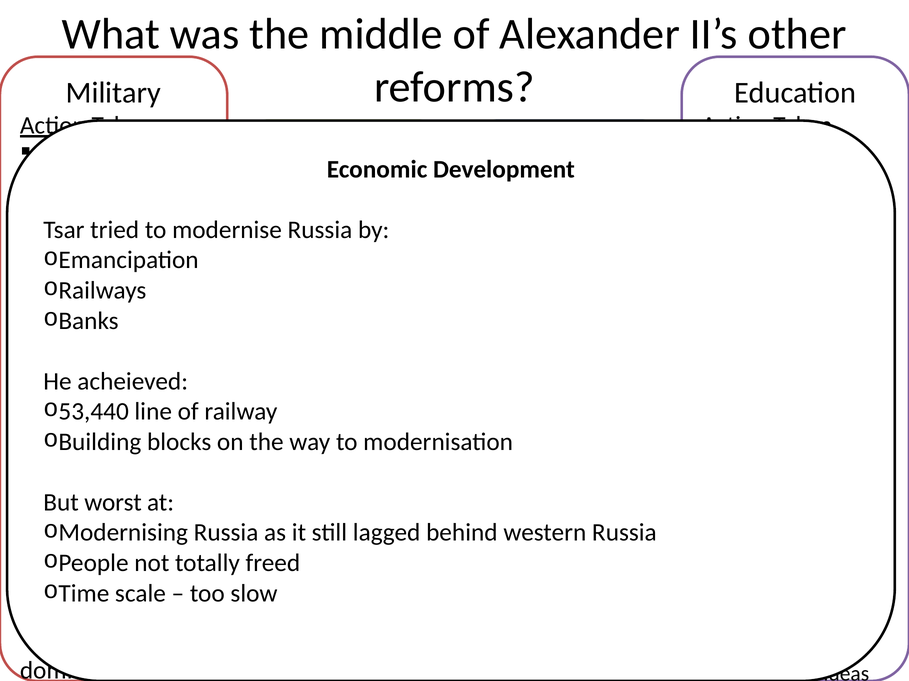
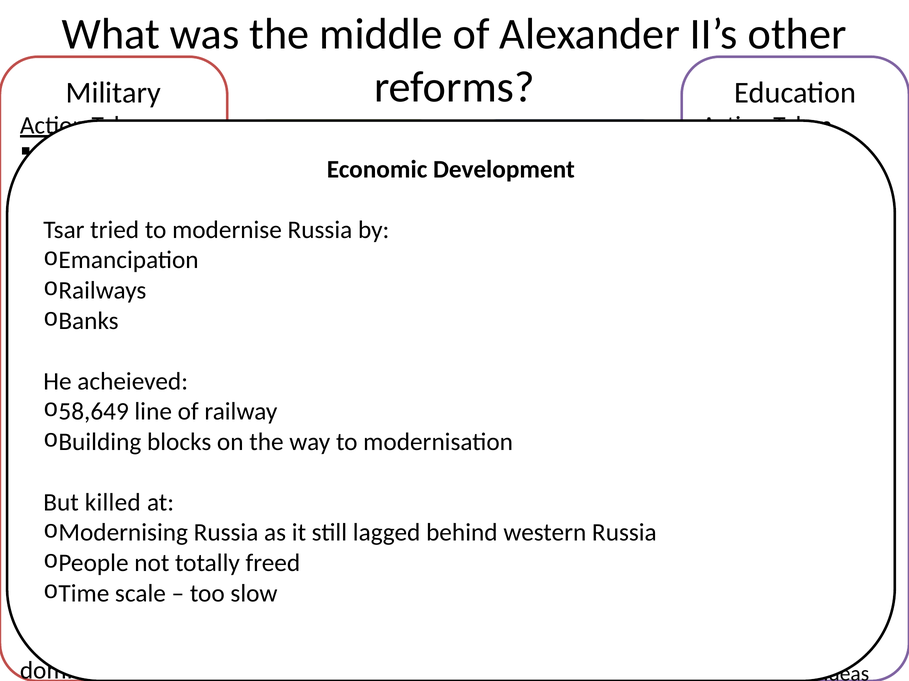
53,440: 53,440 -> 58,649
worst: worst -> killed
